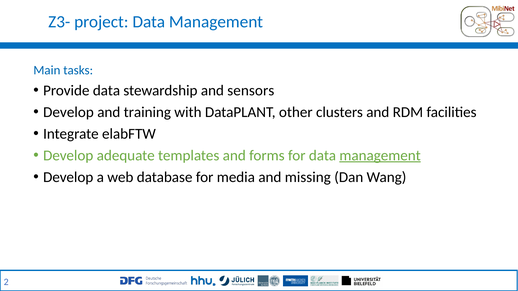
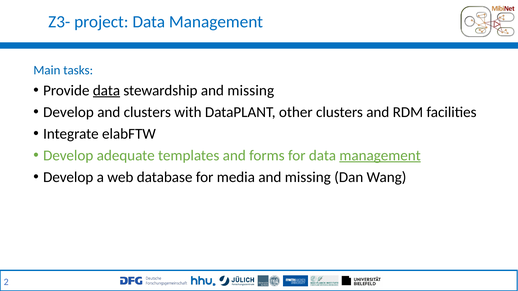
data at (106, 90) underline: none -> present
stewardship and sensors: sensors -> missing
and training: training -> clusters
